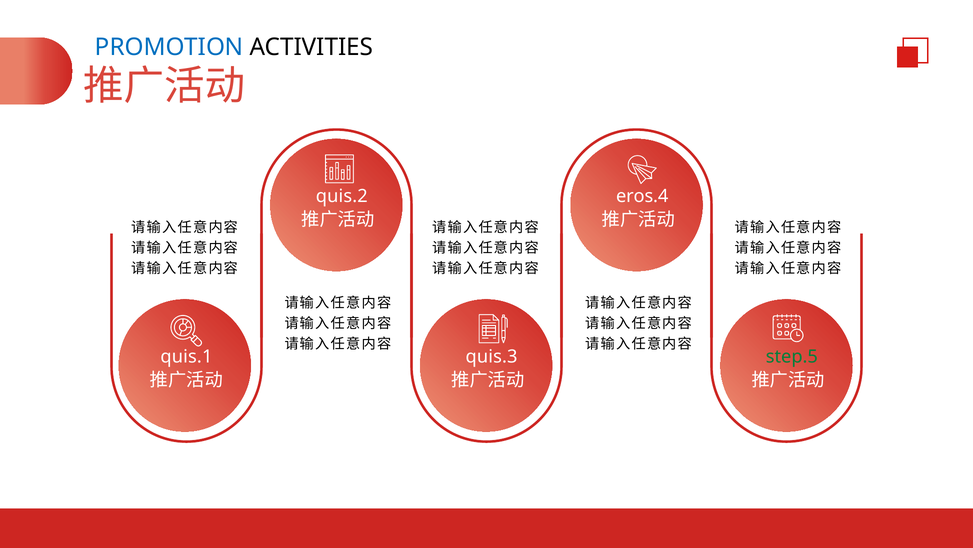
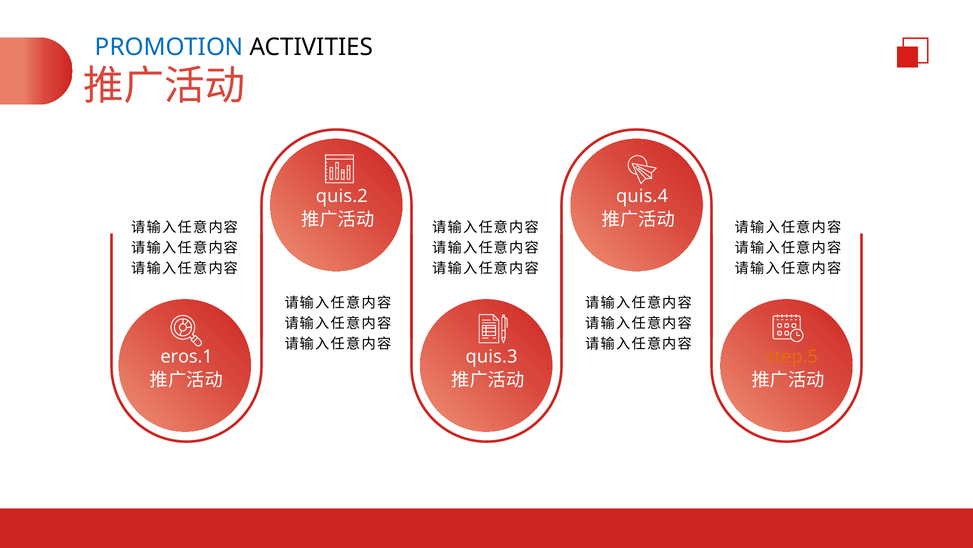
eros.4: eros.4 -> quis.4
quis.1: quis.1 -> eros.1
step.5 colour: green -> orange
